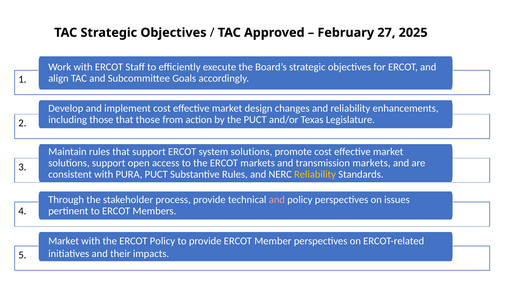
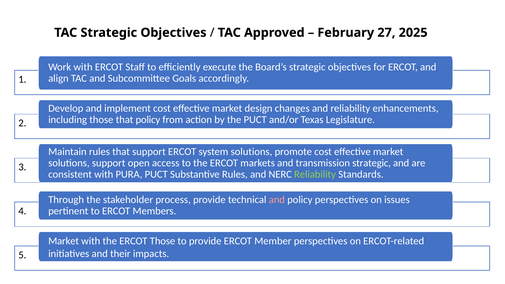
that those: those -> policy
transmission markets: markets -> strategic
Reliability at (315, 175) colour: yellow -> light green
ERCOT Policy: Policy -> Those
